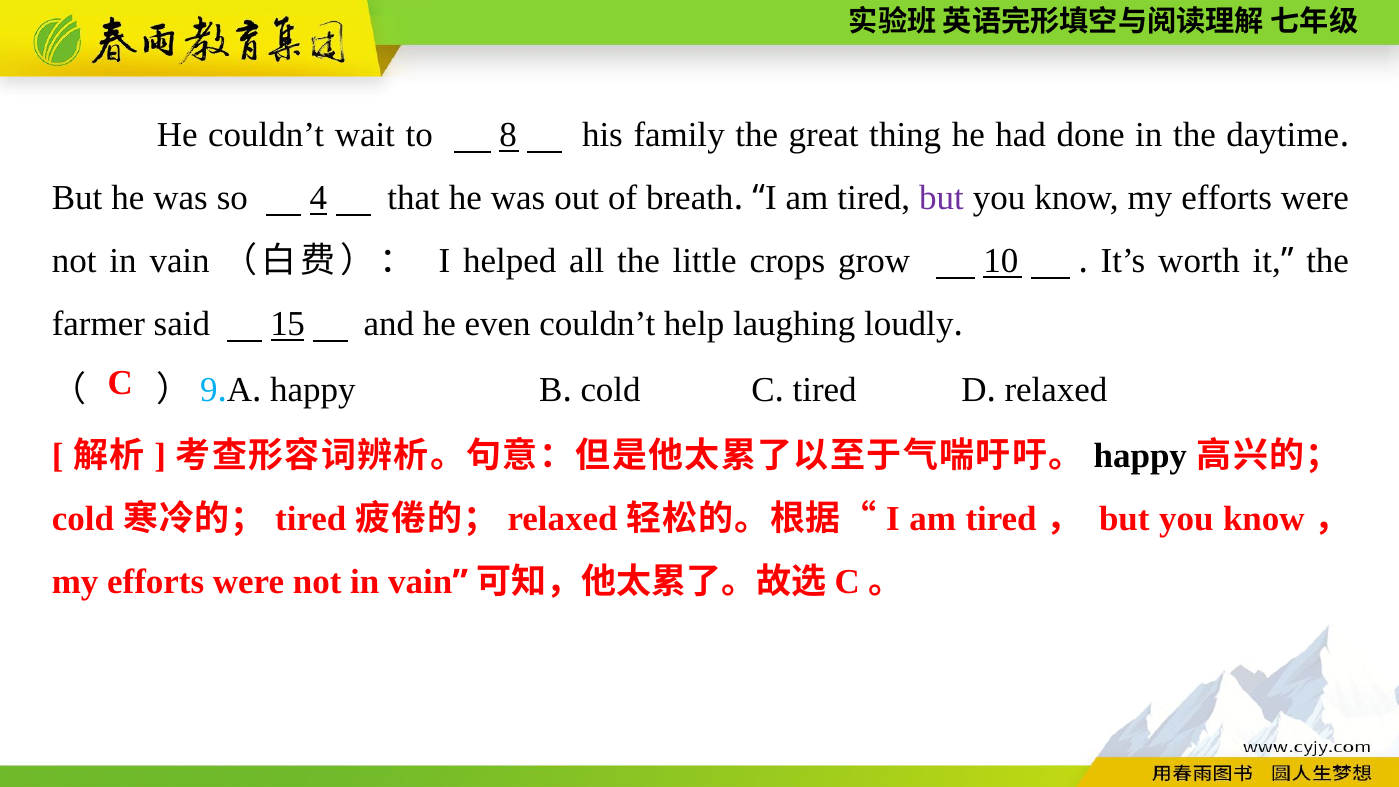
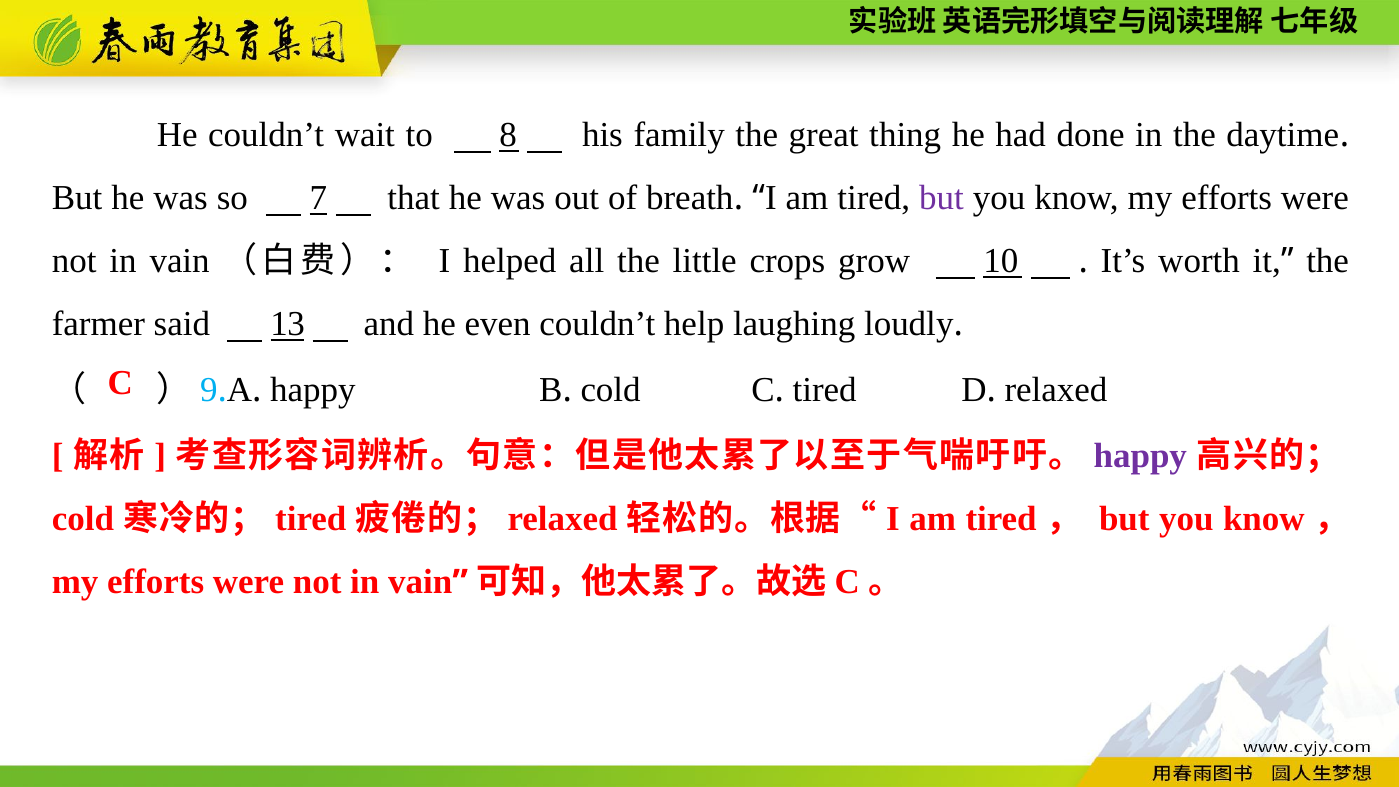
4: 4 -> 7
15: 15 -> 13
happy at (1140, 456) colour: black -> purple
